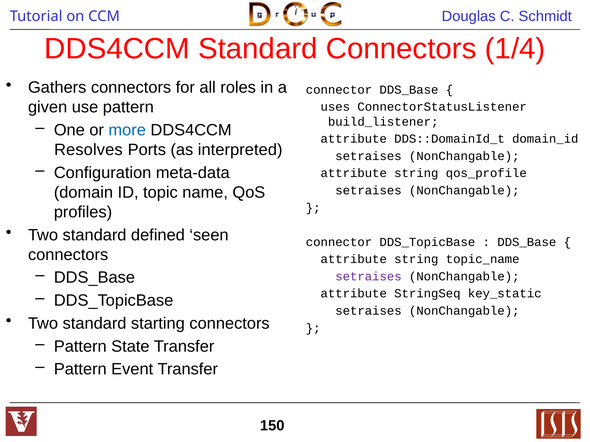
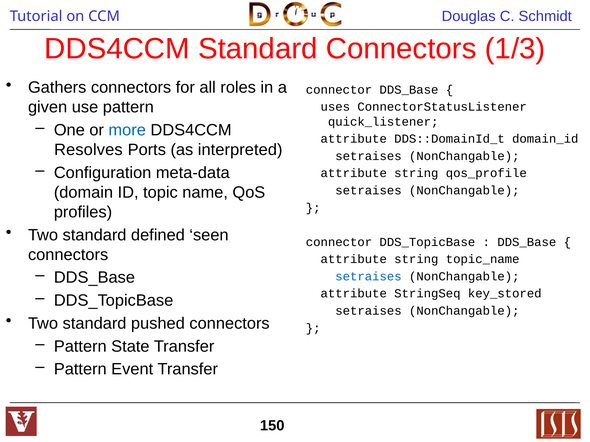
1/4: 1/4 -> 1/3
build_listener: build_listener -> quick_listener
setraises at (368, 277) colour: purple -> blue
key_static: key_static -> key_stored
starting: starting -> pushed
